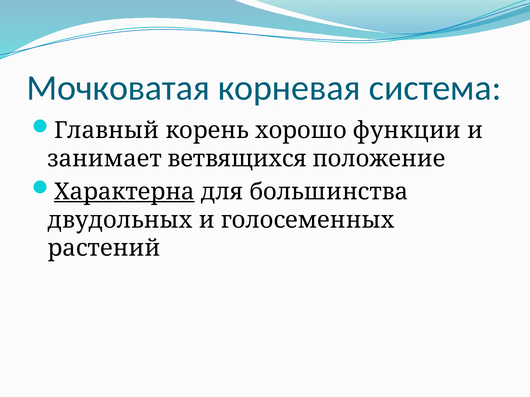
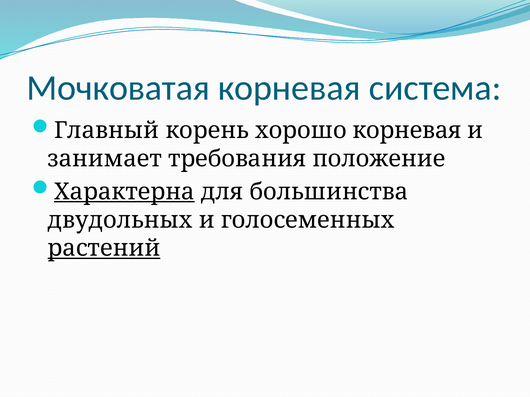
хорошо функции: функции -> корневая
ветвящихся: ветвящихся -> требования
растений underline: none -> present
